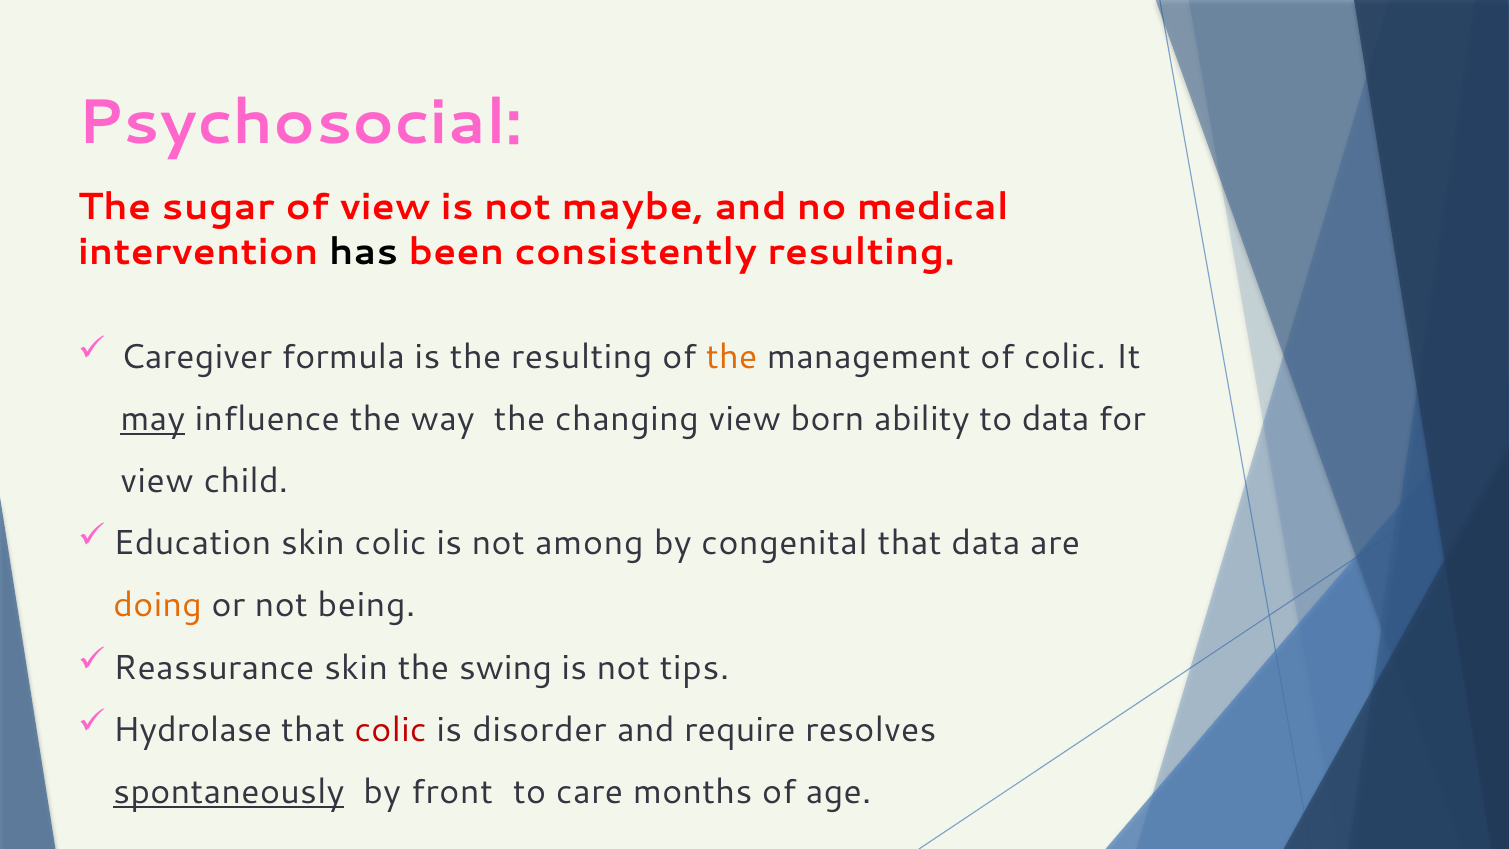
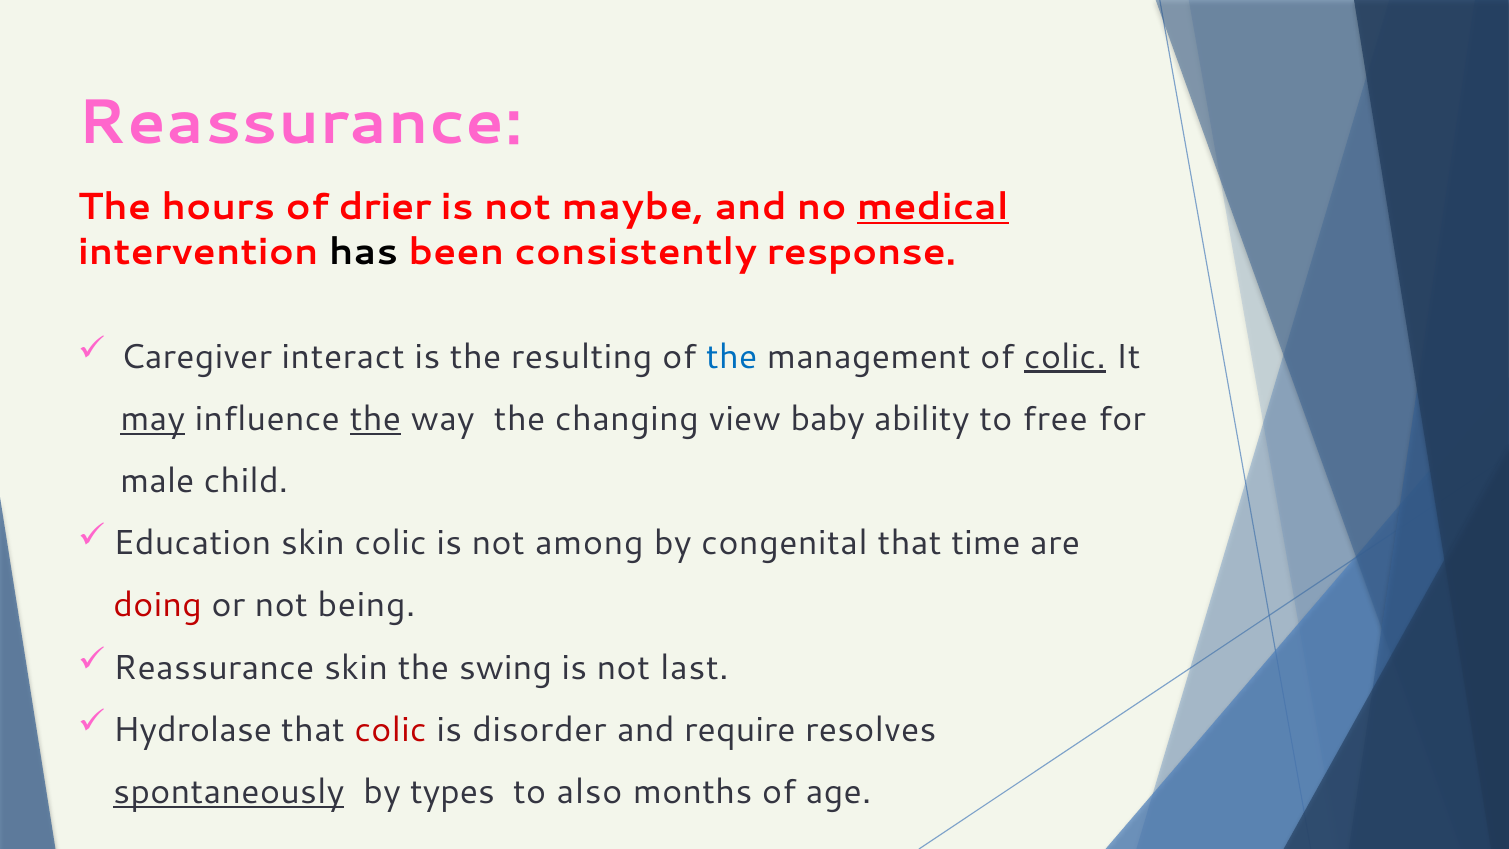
Psychosocial at (301, 122): Psychosocial -> Reassurance
sugar: sugar -> hours
of view: view -> drier
medical underline: none -> present
consistently resulting: resulting -> response
formula: formula -> interact
the at (732, 357) colour: orange -> blue
colic at (1065, 357) underline: none -> present
the at (375, 419) underline: none -> present
born: born -> baby
to data: data -> free
view at (157, 481): view -> male
that data: data -> time
doing colour: orange -> red
tips: tips -> last
front: front -> types
care: care -> also
